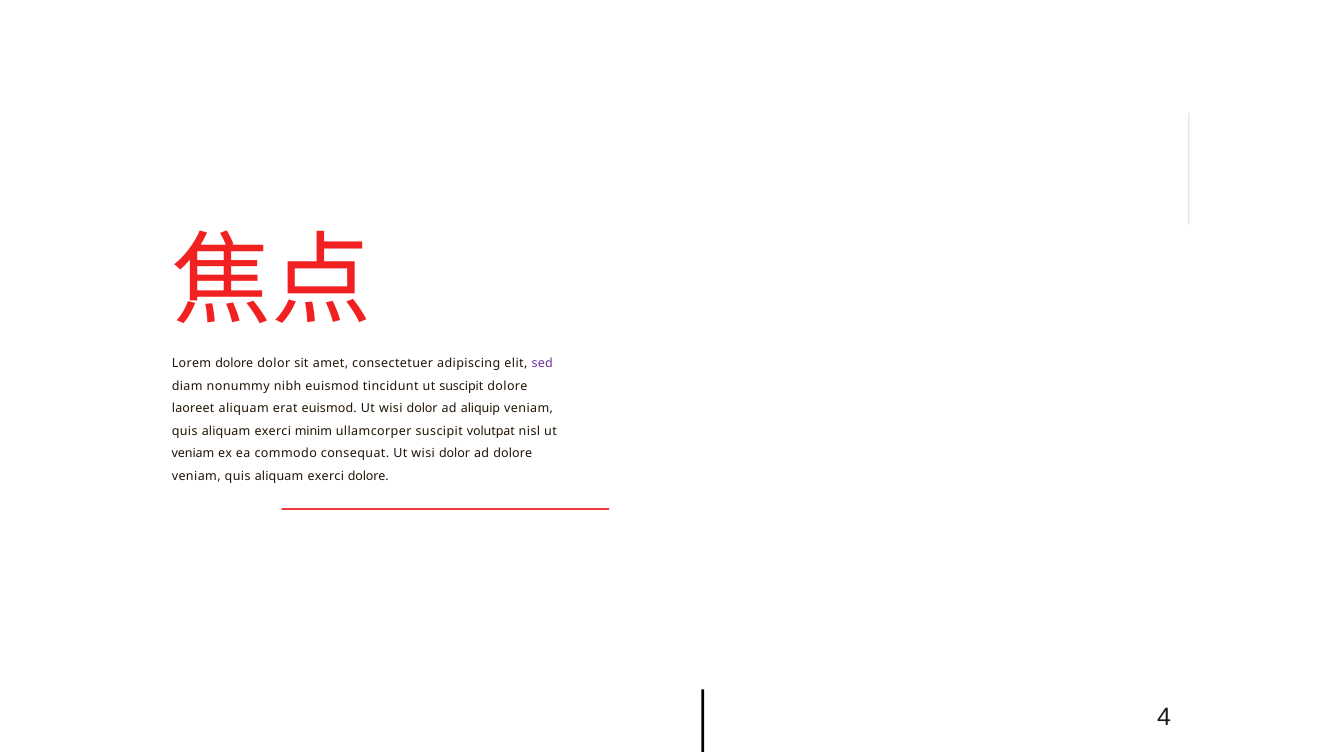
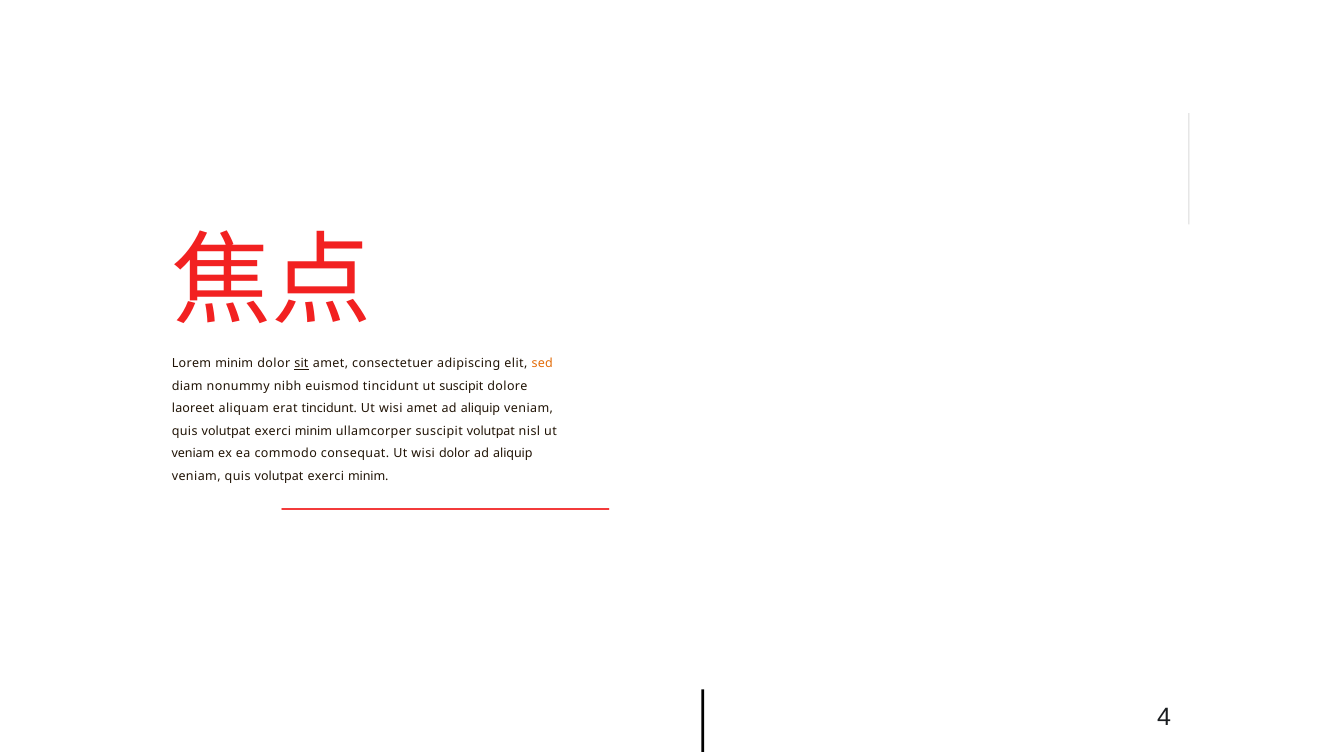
Lorem dolore: dolore -> minim
sit underline: none -> present
sed colour: purple -> orange
erat euismod: euismod -> tincidunt
dolor at (422, 408): dolor -> amet
aliquam at (226, 431): aliquam -> volutpat
dolore at (513, 453): dolore -> aliquip
aliquam at (279, 476): aliquam -> volutpat
dolore at (368, 476): dolore -> minim
